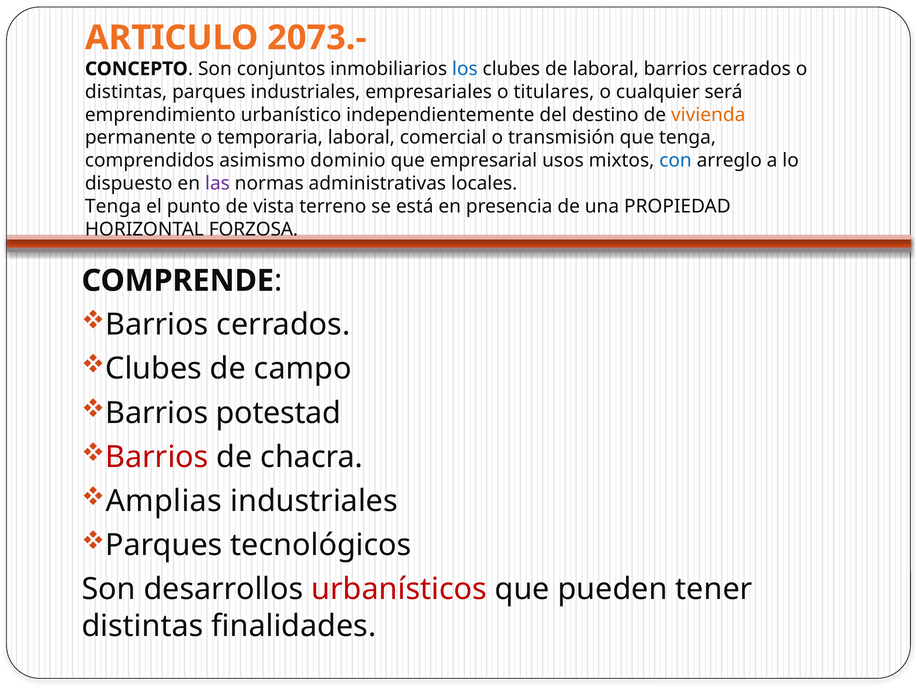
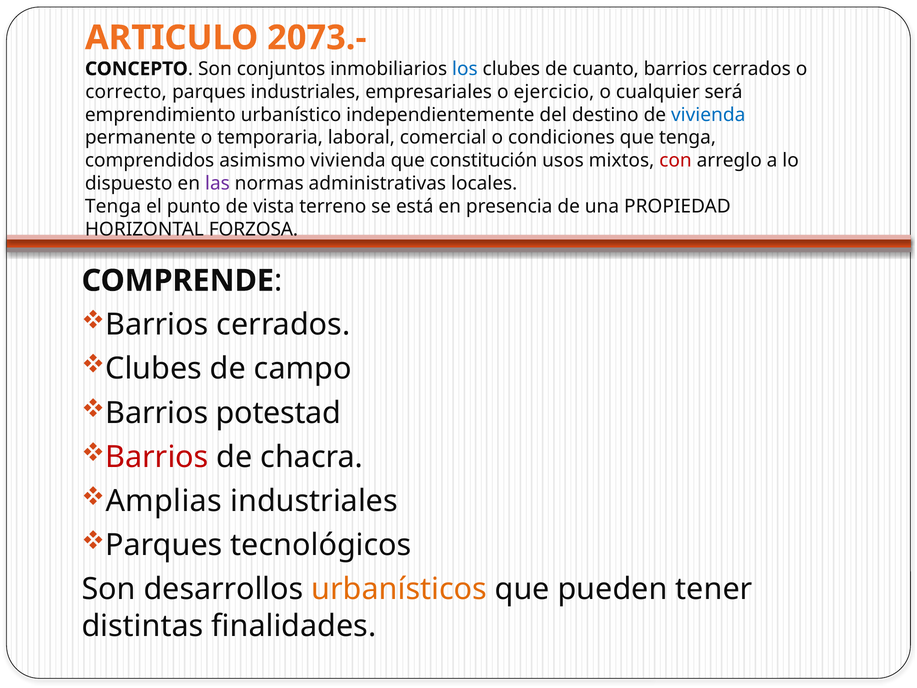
de laboral: laboral -> cuanto
distintas at (126, 92): distintas -> correcto
titulares: titulares -> ejercicio
vivienda at (708, 115) colour: orange -> blue
transmisión: transmisión -> condiciones
asimismo dominio: dominio -> vivienda
empresarial: empresarial -> constitución
con colour: blue -> red
urbanísticos colour: red -> orange
